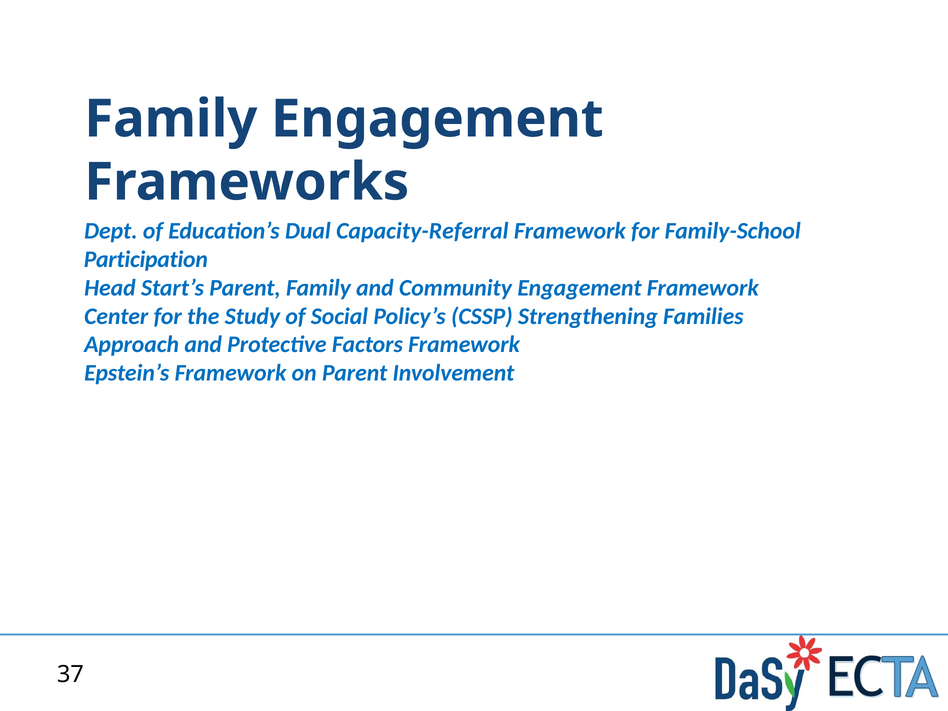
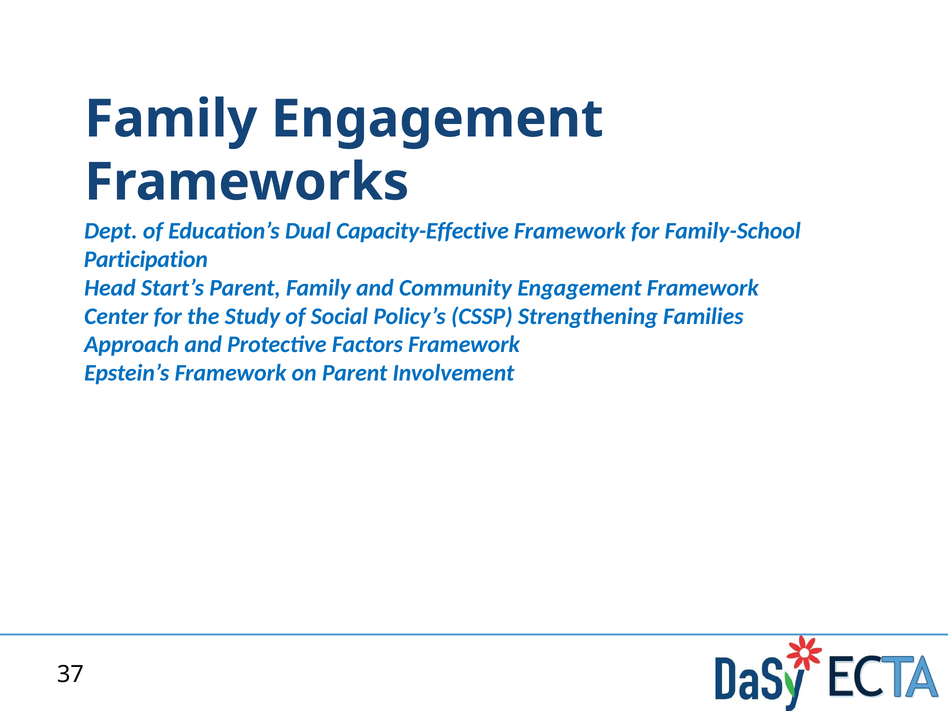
Capacity-Referral: Capacity-Referral -> Capacity-Effective
